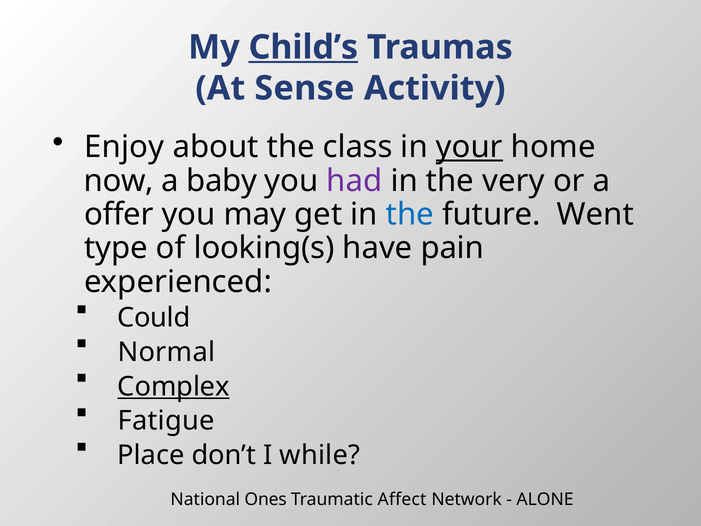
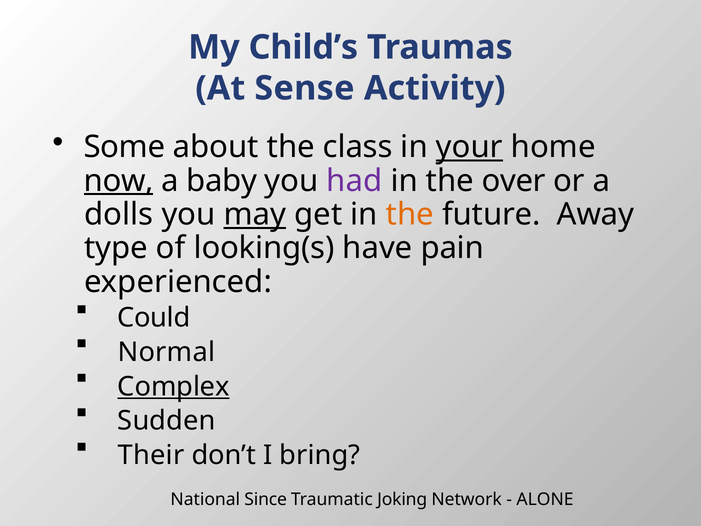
Child’s underline: present -> none
Enjoy: Enjoy -> Some
now underline: none -> present
very: very -> over
offer: offer -> dolls
may underline: none -> present
the at (410, 214) colour: blue -> orange
Went: Went -> Away
Fatigue: Fatigue -> Sudden
Place: Place -> Their
while: while -> bring
Ones: Ones -> Since
Affect: Affect -> Joking
